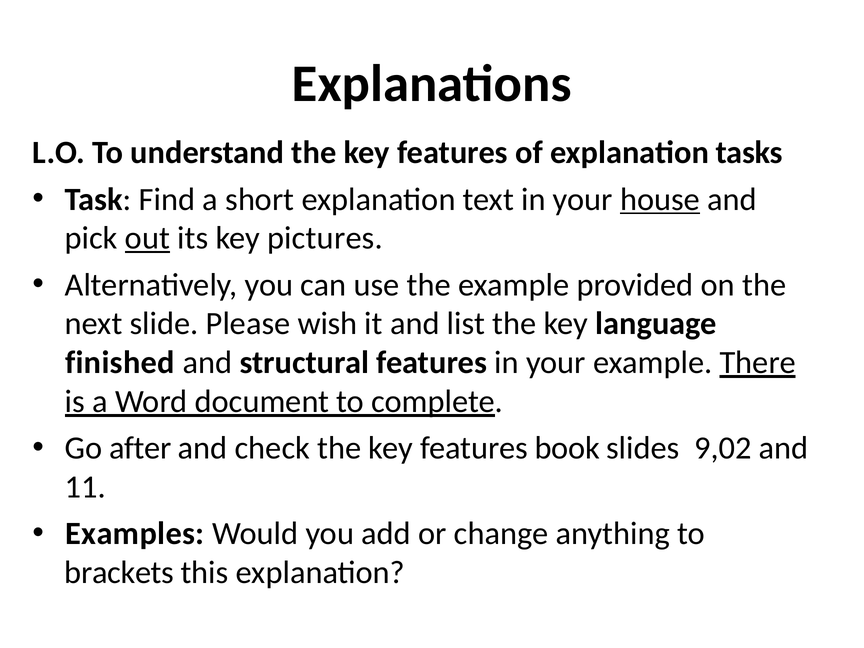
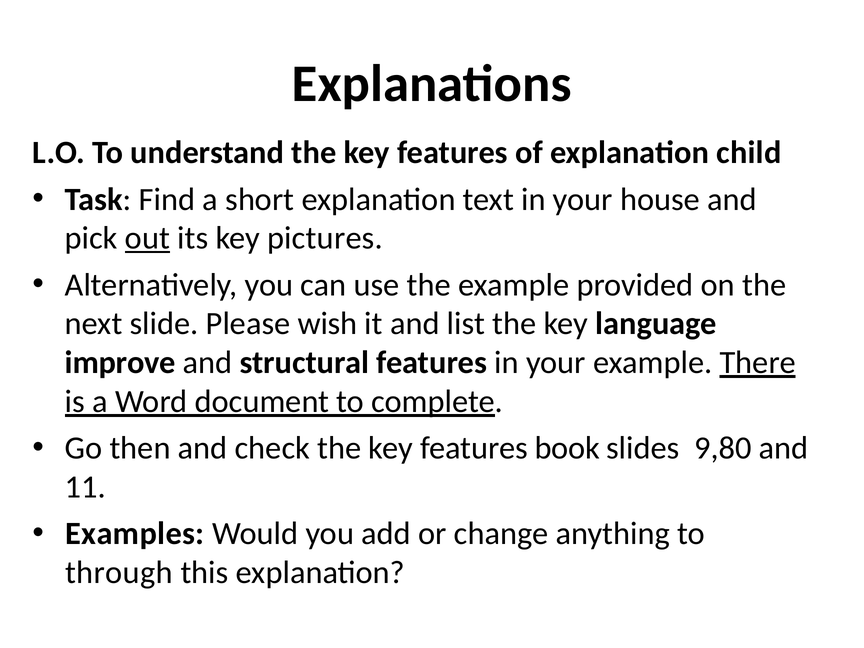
tasks: tasks -> child
house underline: present -> none
finished: finished -> improve
after: after -> then
9,02: 9,02 -> 9,80
brackets: brackets -> through
